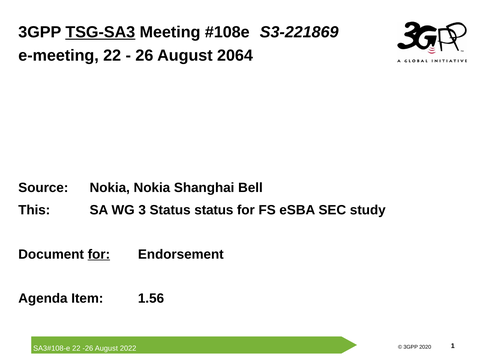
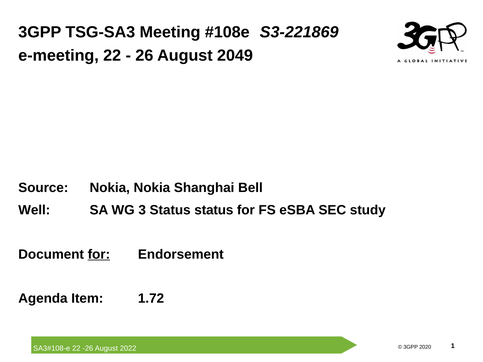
TSG-SA3 underline: present -> none
2064: 2064 -> 2049
This: This -> Well
1.56: 1.56 -> 1.72
